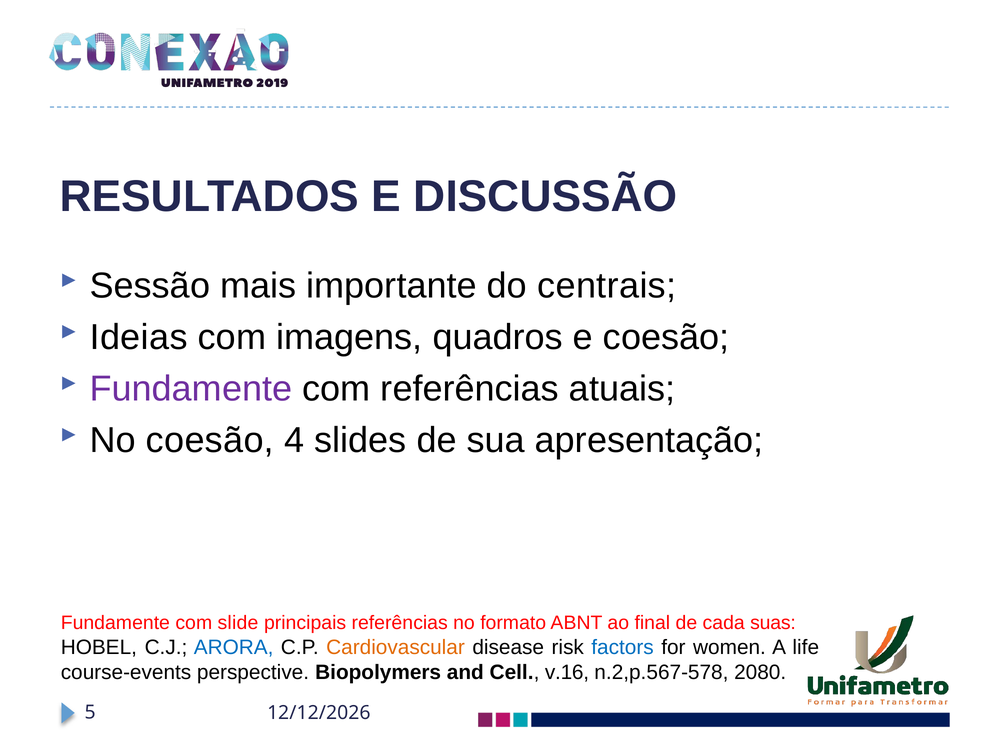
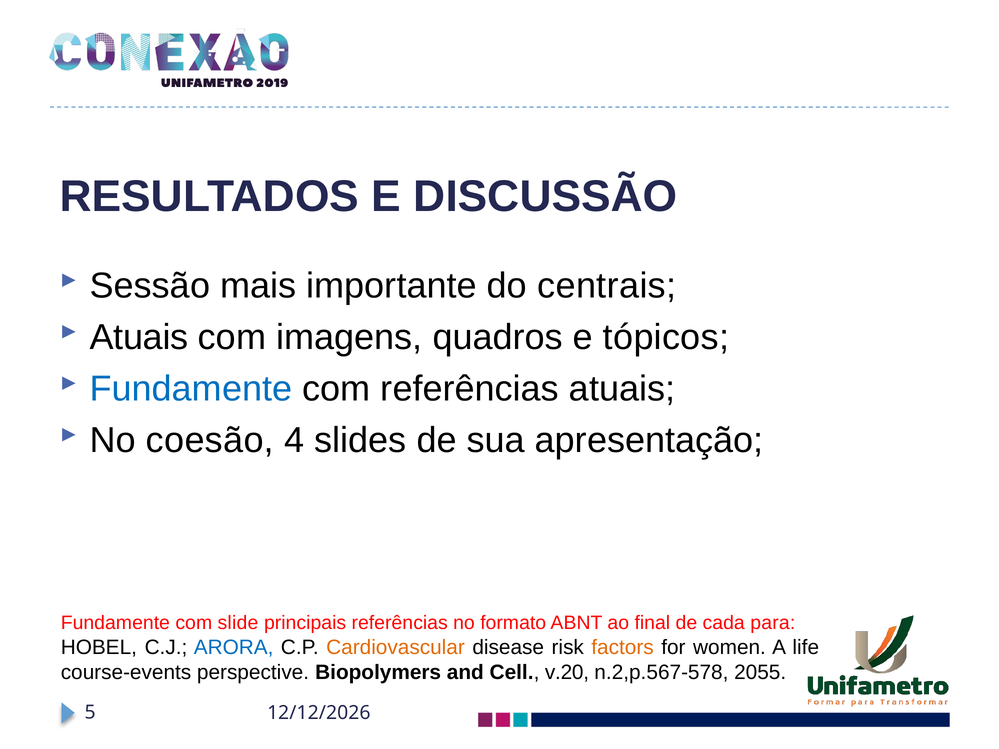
Ideias at (139, 337): Ideias -> Atuais
e coesão: coesão -> tópicos
Fundamente at (191, 389) colour: purple -> blue
suas: suas -> para
factors colour: blue -> orange
v.16: v.16 -> v.20
2080: 2080 -> 2055
